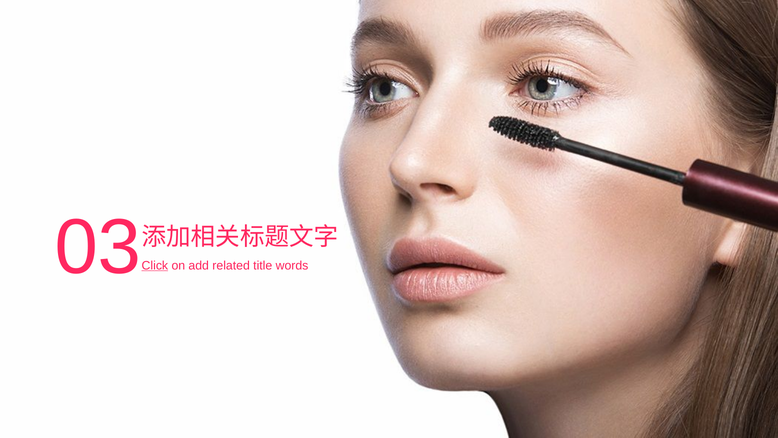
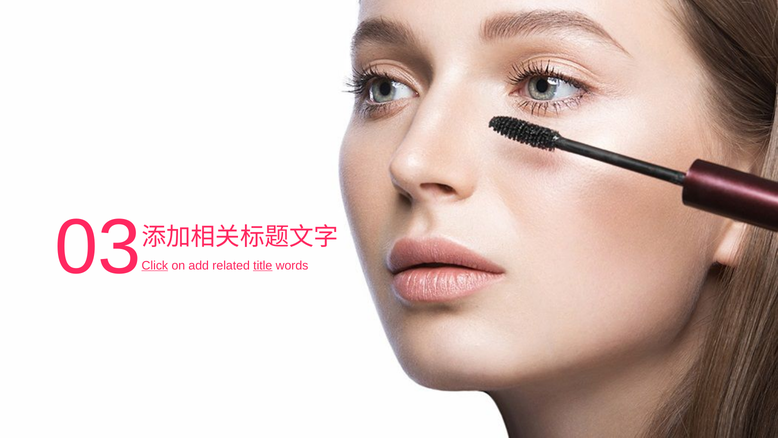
title underline: none -> present
